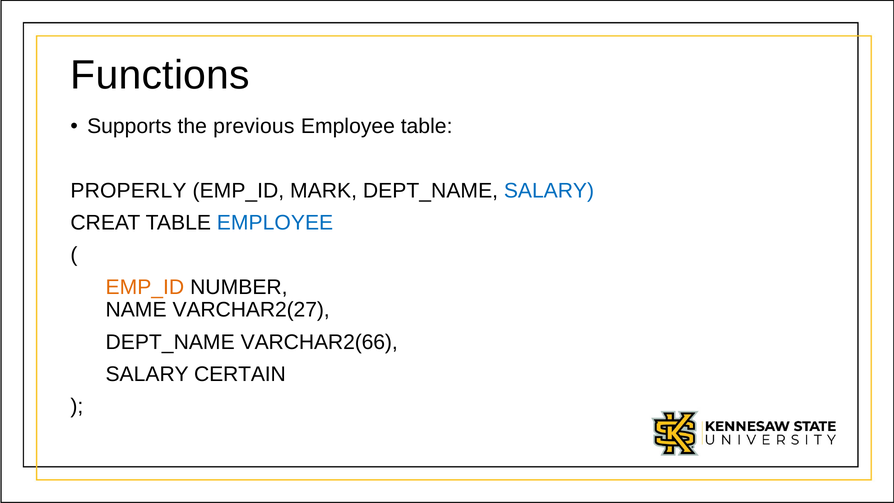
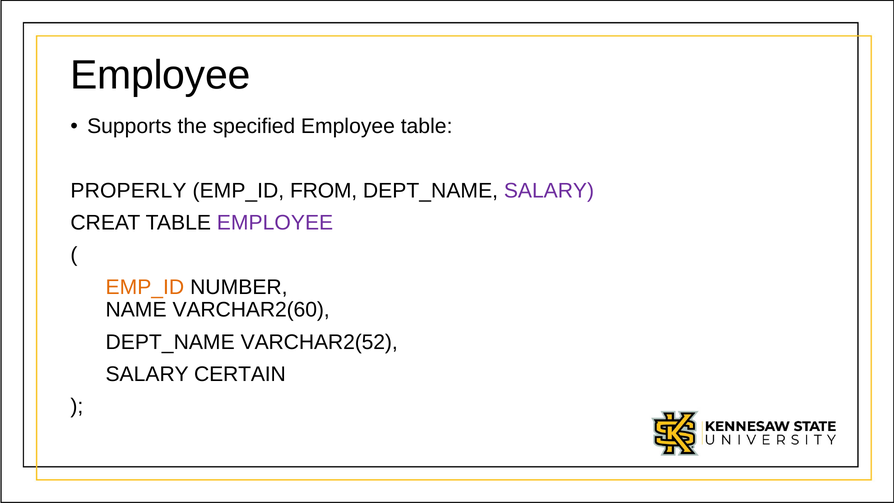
Functions at (160, 75): Functions -> Employee
previous: previous -> specified
MARK: MARK -> FROM
SALARY at (549, 191) colour: blue -> purple
EMPLOYEE at (275, 223) colour: blue -> purple
VARCHAR2(27: VARCHAR2(27 -> VARCHAR2(60
VARCHAR2(66: VARCHAR2(66 -> VARCHAR2(52
